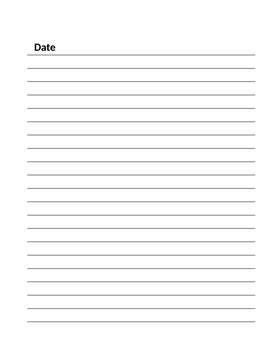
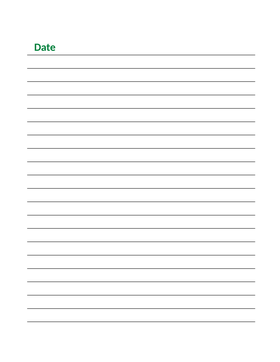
Date colour: black -> green
